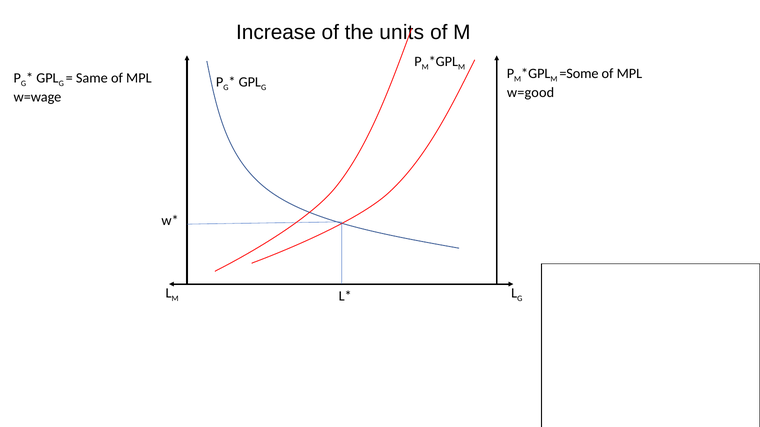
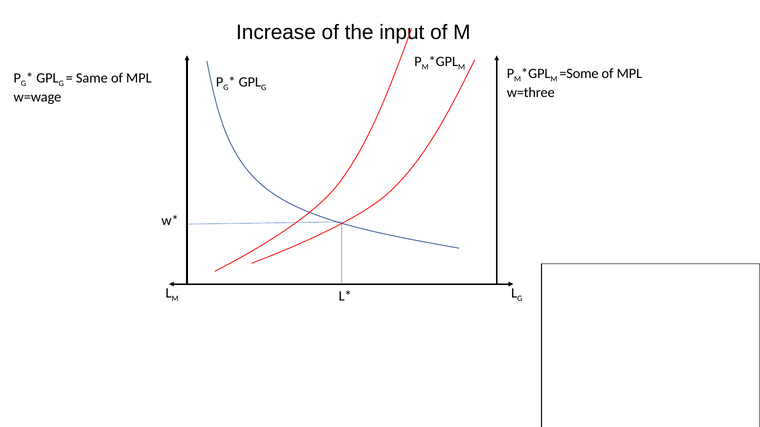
units: units -> input
w=good: w=good -> w=three
